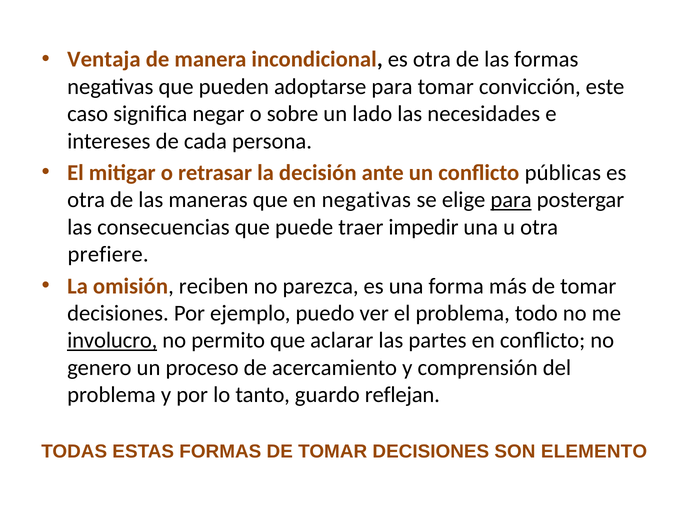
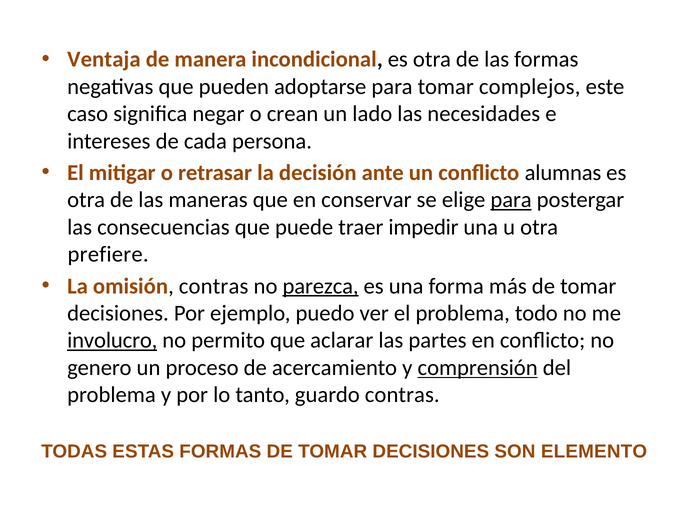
convicción: convicción -> complejos
sobre: sobre -> crean
públicas: públicas -> alumnas
en negativas: negativas -> conservar
omisión reciben: reciben -> contras
parezca underline: none -> present
comprensión underline: none -> present
guardo reflejan: reflejan -> contras
